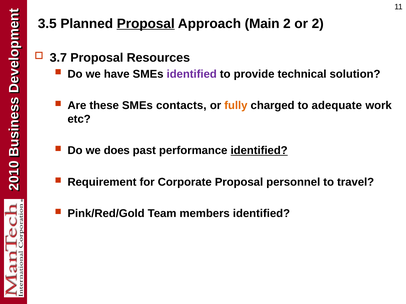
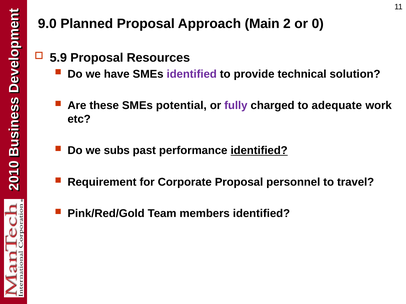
3.5: 3.5 -> 9.0
Proposal at (146, 24) underline: present -> none
or 2: 2 -> 0
3.7: 3.7 -> 5.9
contacts: contacts -> potential
fully colour: orange -> purple
does: does -> subs
